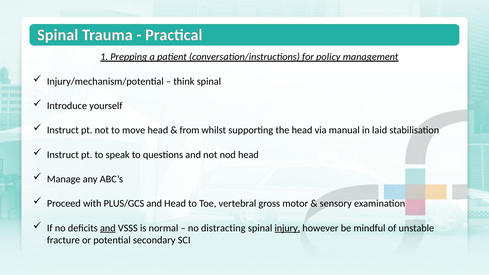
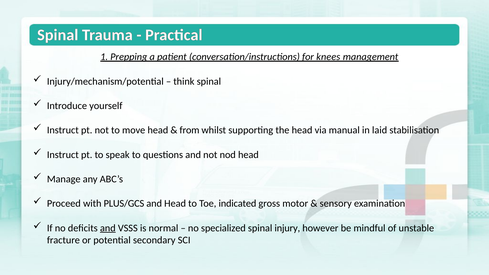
policy: policy -> knees
vertebral: vertebral -> indicated
distracting: distracting -> specialized
injury underline: present -> none
